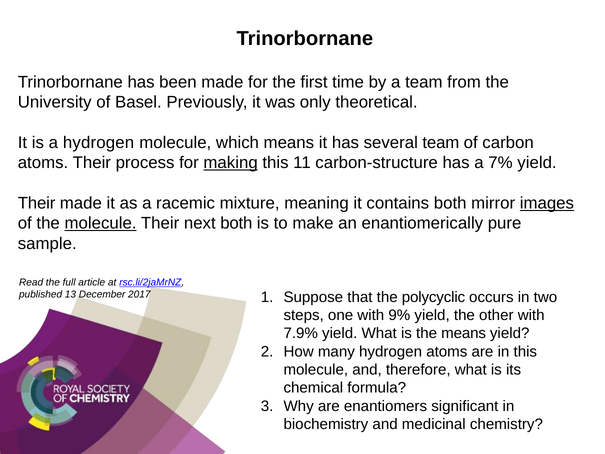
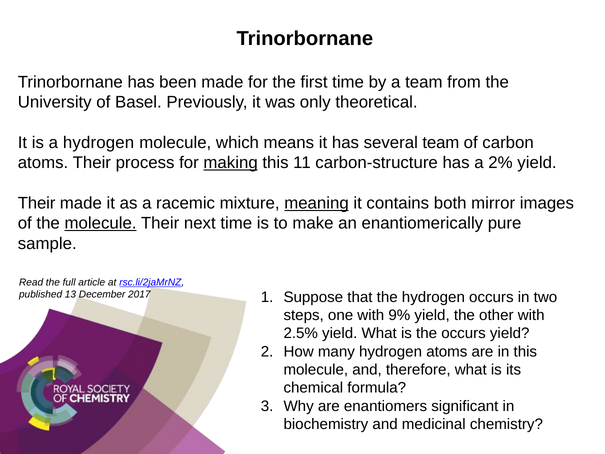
7%: 7% -> 2%
meaning underline: none -> present
images underline: present -> none
next both: both -> time
the polycyclic: polycyclic -> hydrogen
7.9%: 7.9% -> 2.5%
the means: means -> occurs
